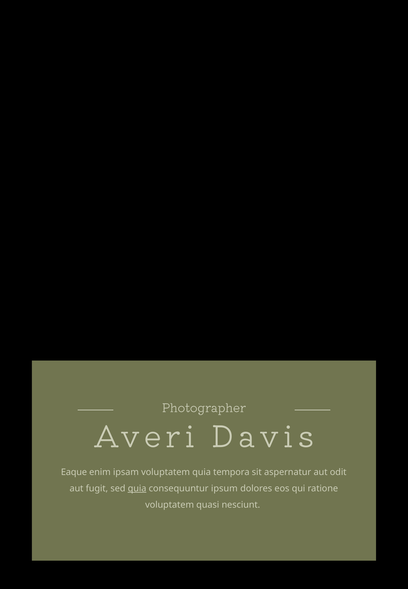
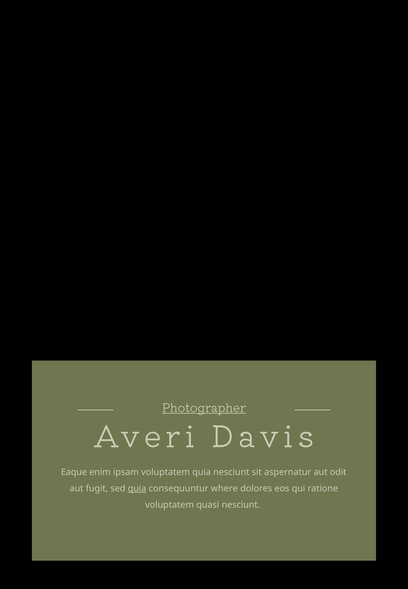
Photographer underline: none -> present
quia tempora: tempora -> nesciunt
ipsum: ipsum -> where
